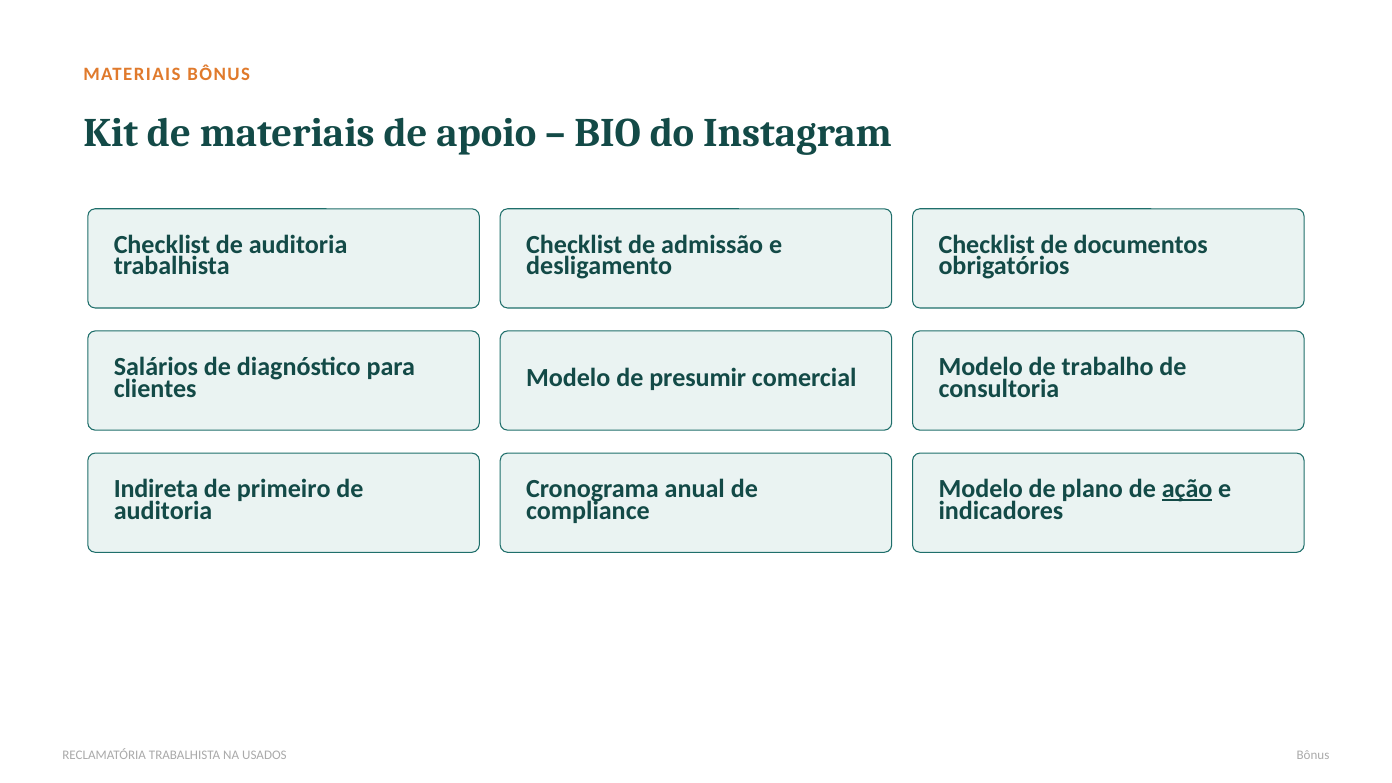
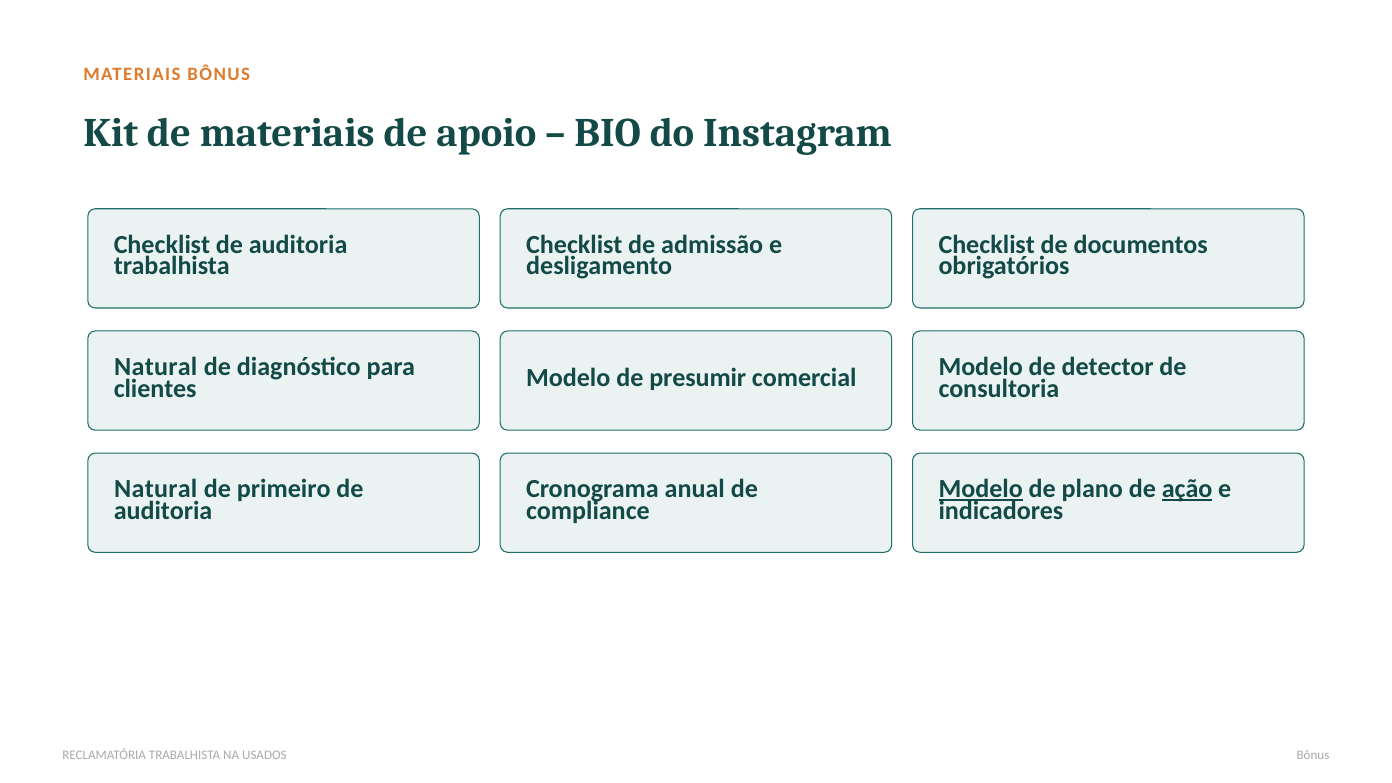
Salários at (156, 367): Salários -> Natural
trabalho: trabalho -> detector
Indireta at (156, 489): Indireta -> Natural
Modelo at (981, 489) underline: none -> present
